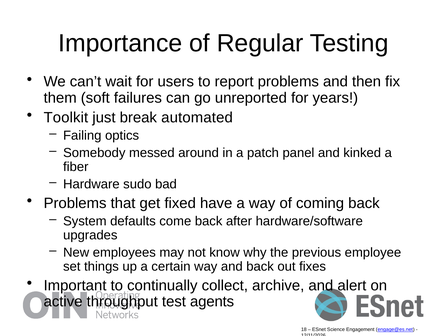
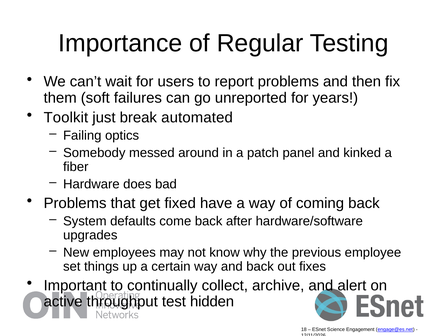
sudo: sudo -> does
agents: agents -> hidden
